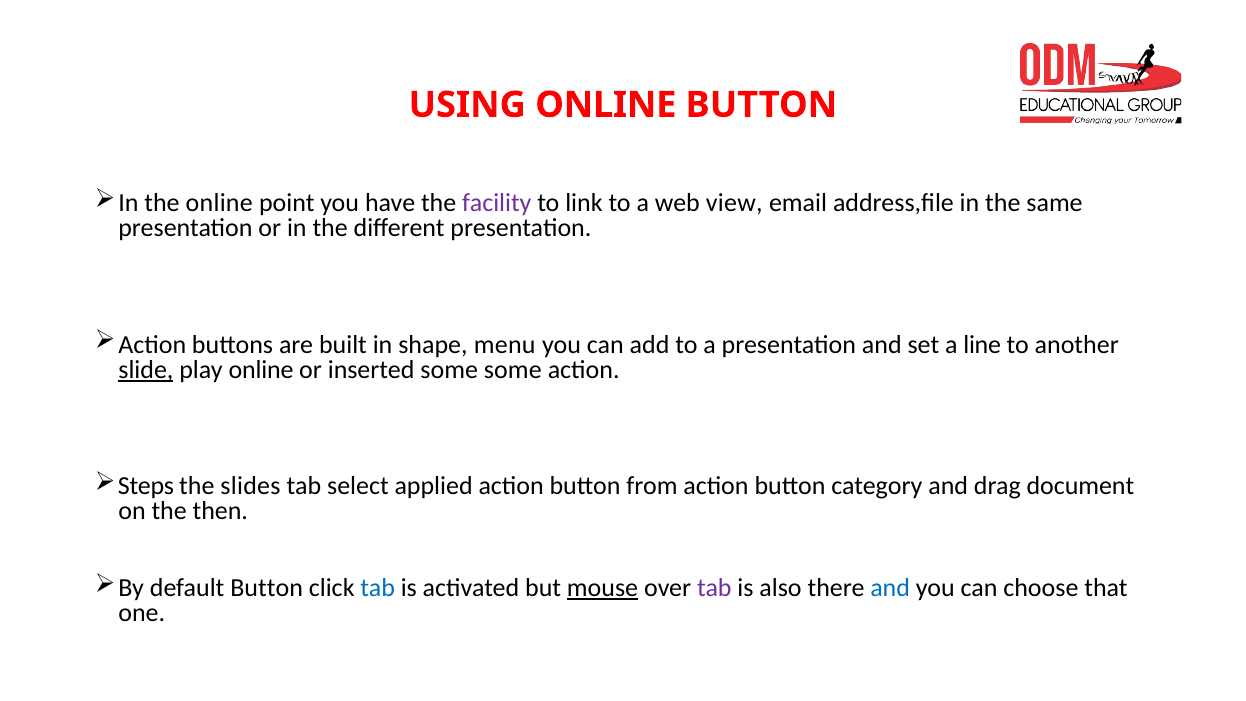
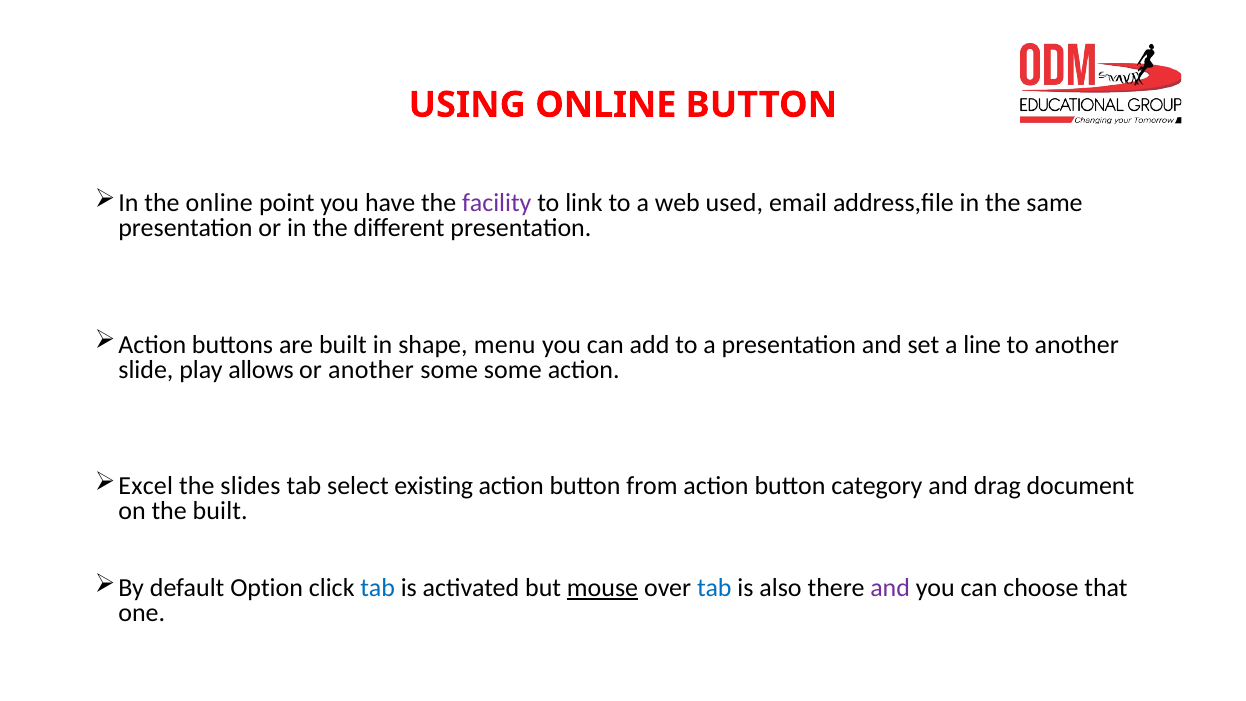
view: view -> used
slide underline: present -> none
play online: online -> allows
or inserted: inserted -> another
Steps: Steps -> Excel
applied: applied -> existing
the then: then -> built
default Button: Button -> Option
tab at (714, 588) colour: purple -> blue
and at (890, 588) colour: blue -> purple
